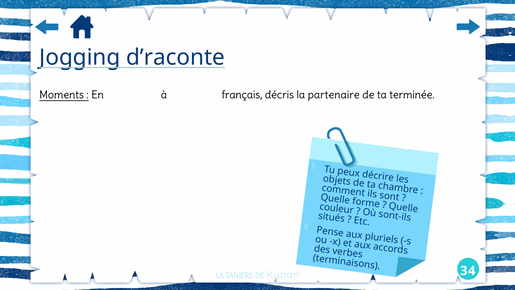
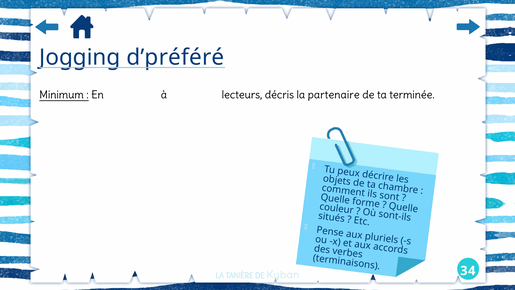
d’raconte: d’raconte -> d’préféré
Moments: Moments -> Minimum
français: français -> lecteurs
